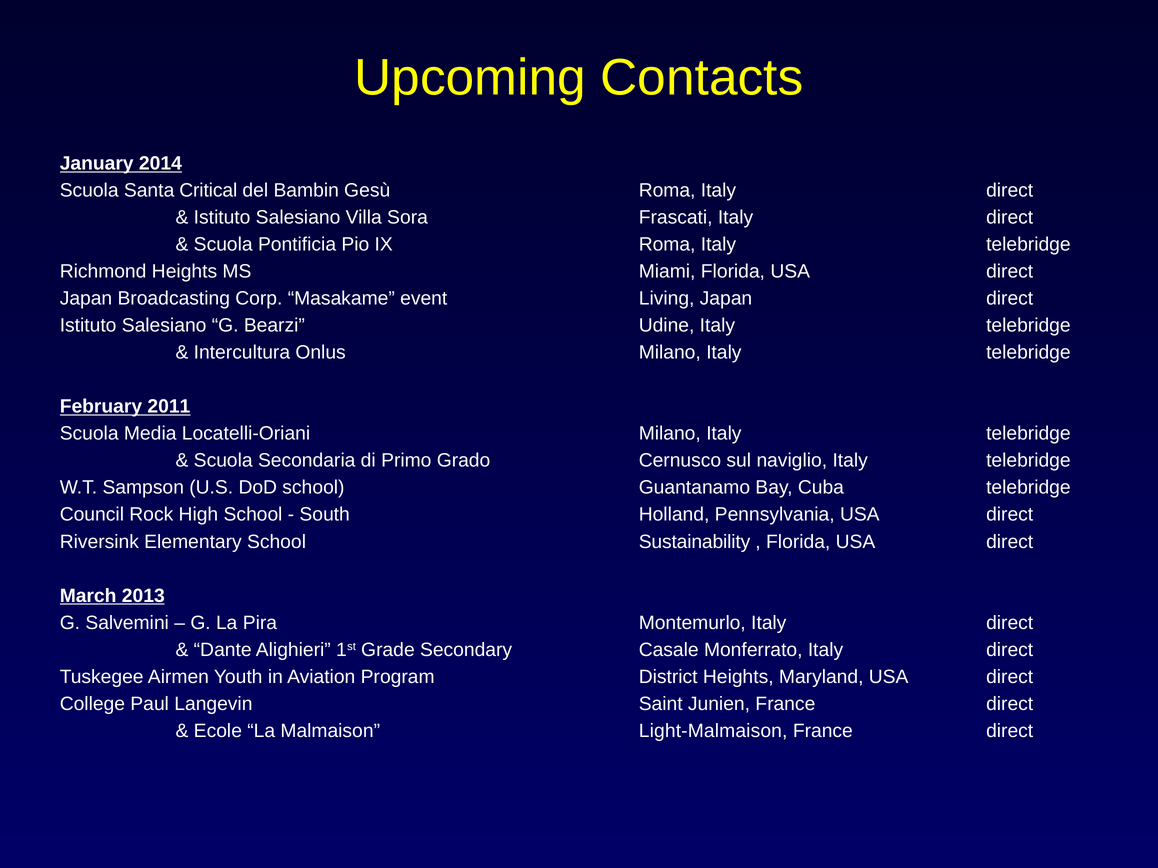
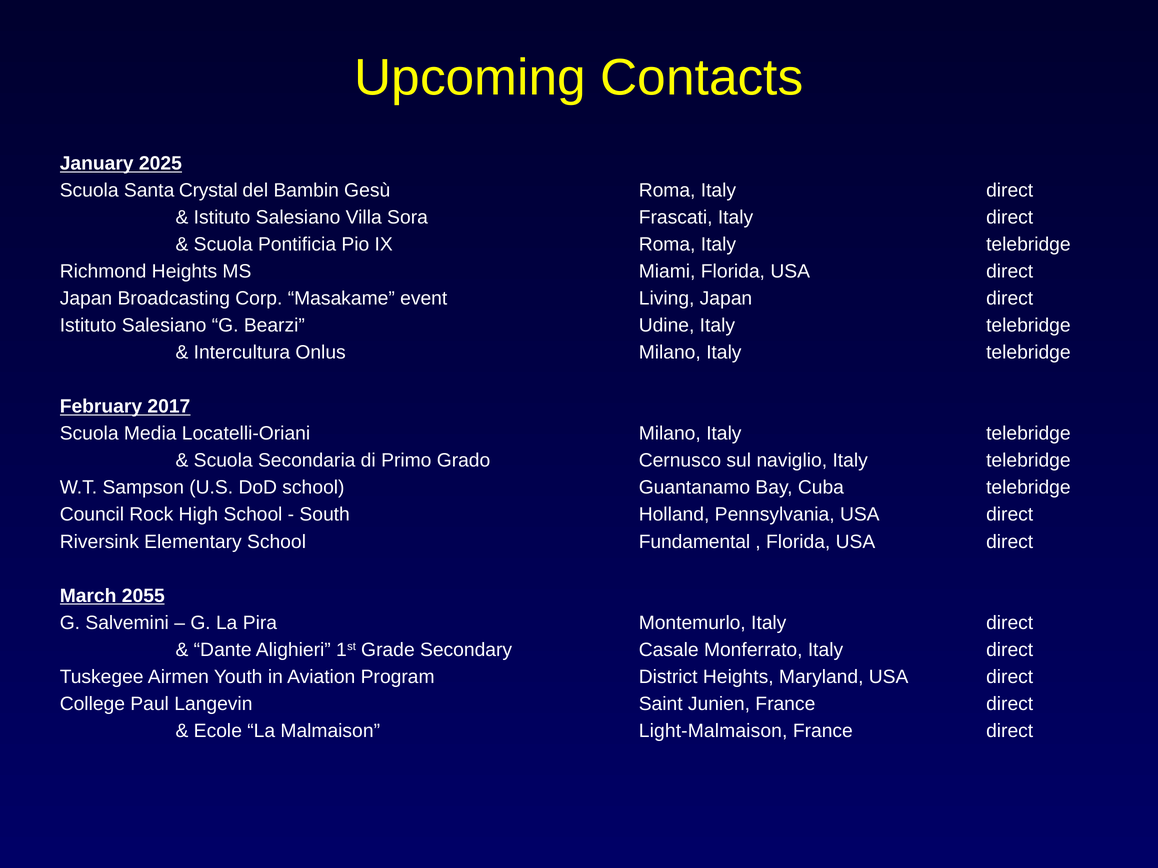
2014: 2014 -> 2025
Critical: Critical -> Crystal
2011: 2011 -> 2017
Sustainability: Sustainability -> Fundamental
2013: 2013 -> 2055
